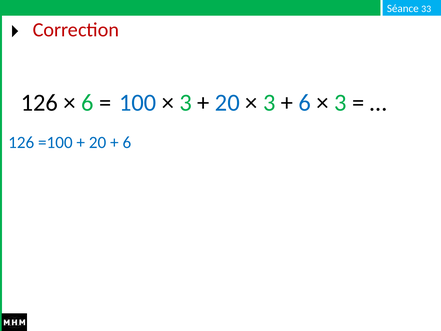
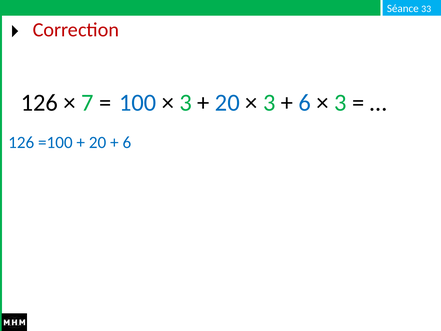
6 at (87, 103): 6 -> 7
